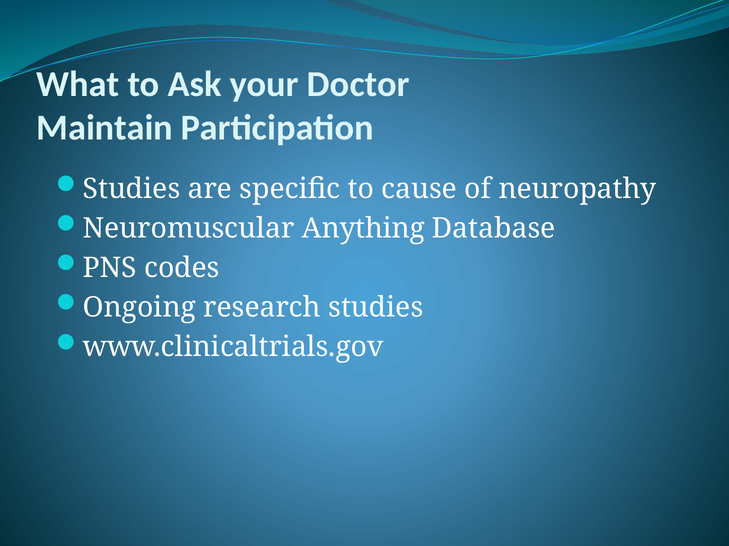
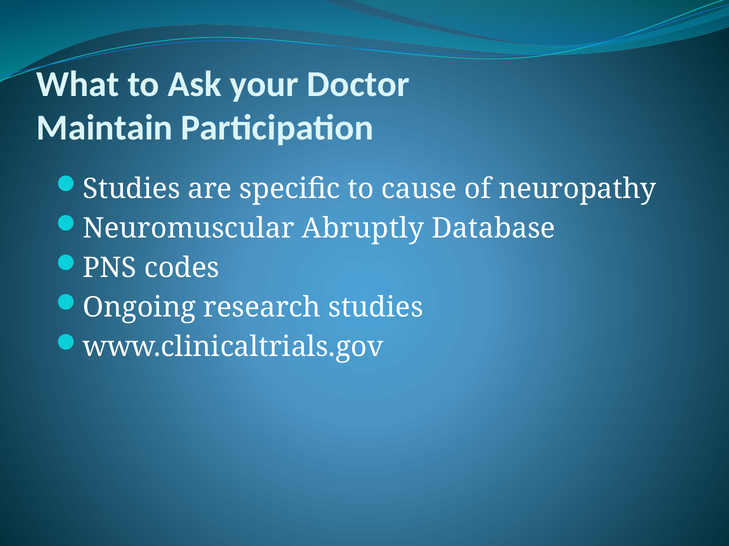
Anything: Anything -> Abruptly
